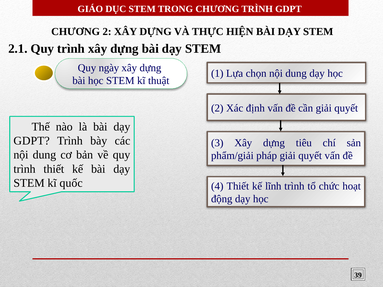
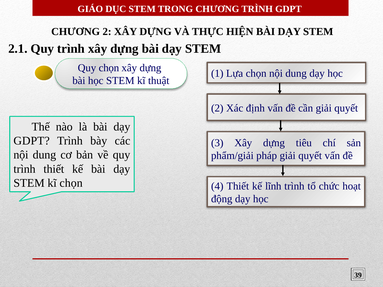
Quy ngày: ngày -> chọn
kĩ quốc: quốc -> chọn
